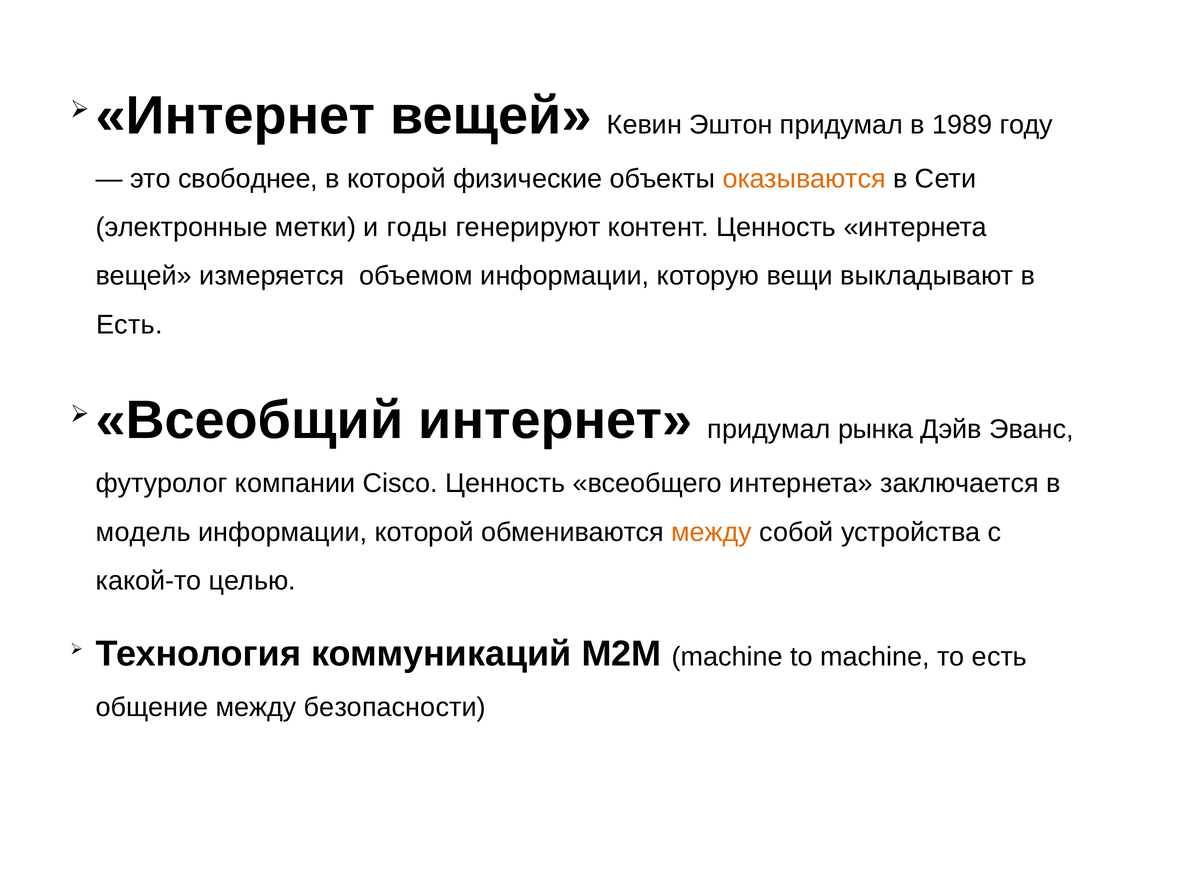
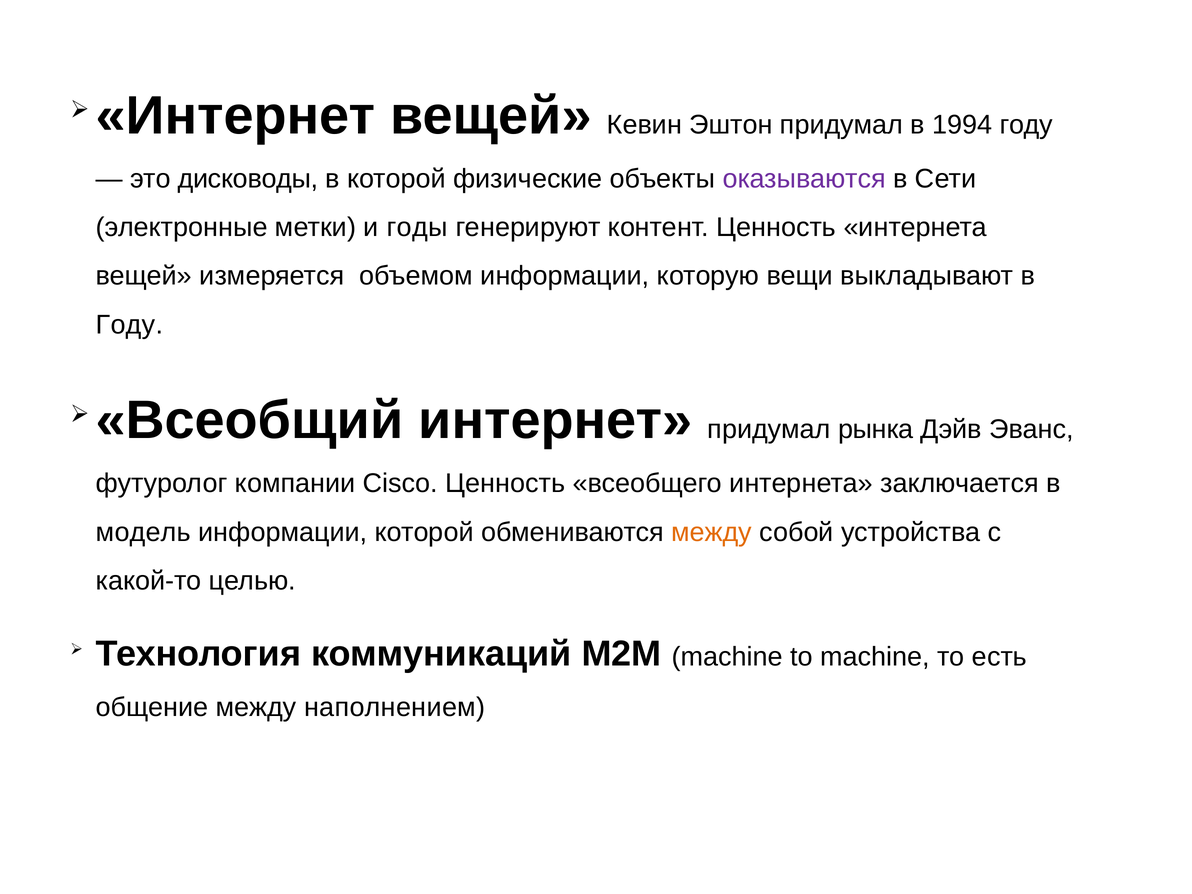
1989: 1989 -> 1994
свободнее: свободнее -> дисководы
оказываются colour: orange -> purple
Есть at (129, 325): Есть -> Году
безопасности: безопасности -> наполнением
